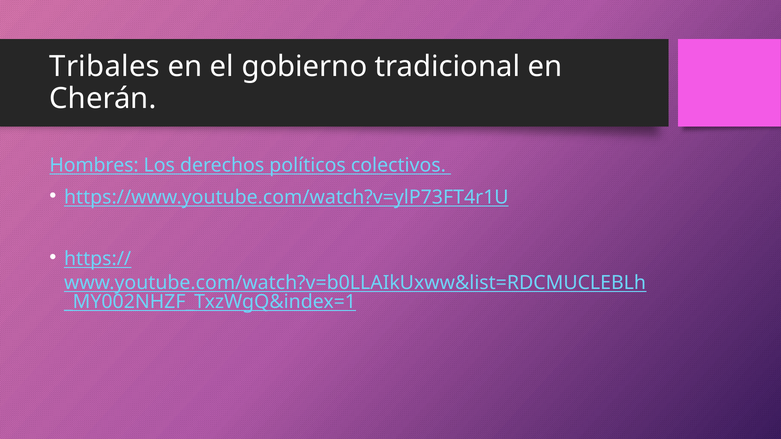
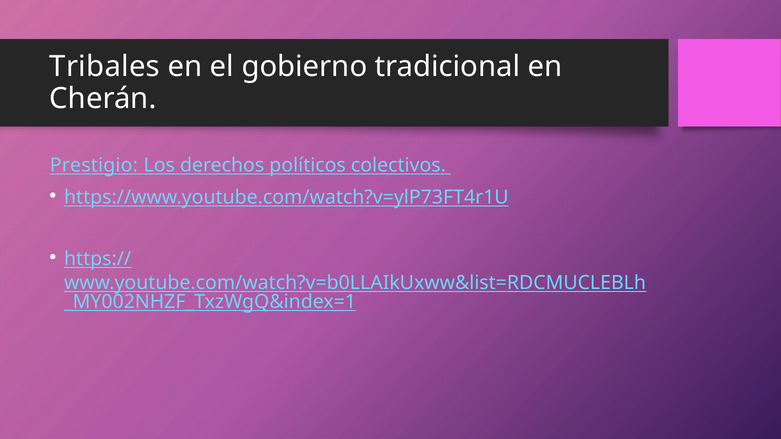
Hombres: Hombres -> Prestigio
